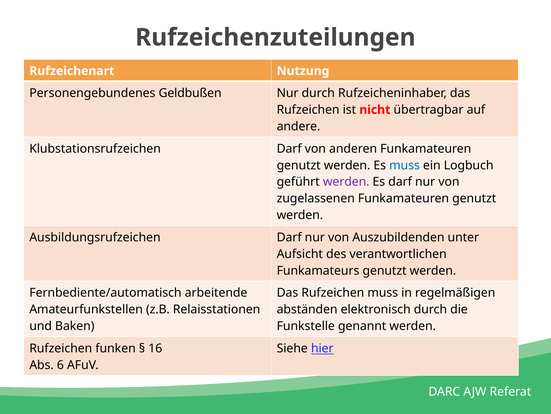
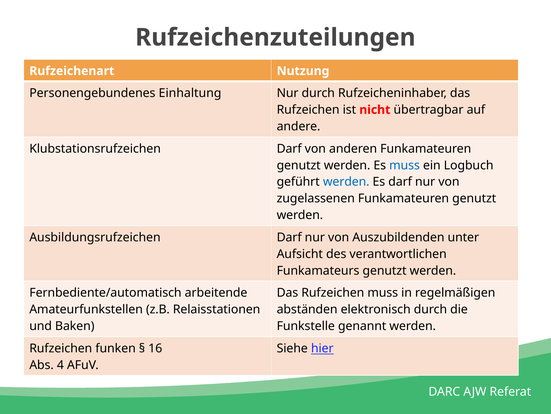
Geldbußen: Geldbußen -> Einhaltung
werden at (346, 182) colour: purple -> blue
6: 6 -> 4
